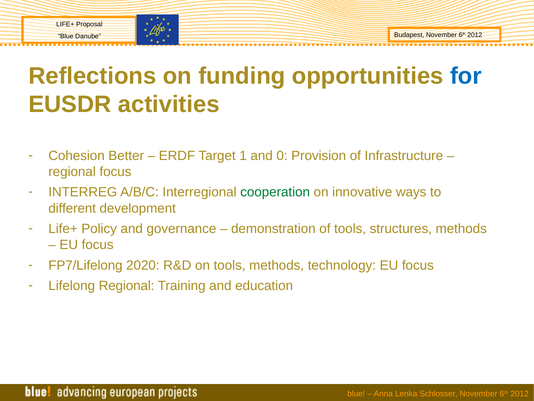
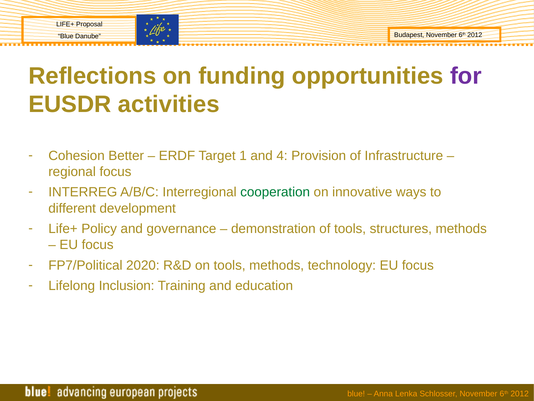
for colour: blue -> purple
0: 0 -> 4
FP7/Lifelong: FP7/Lifelong -> FP7/Political
Lifelong Regional: Regional -> Inclusion
